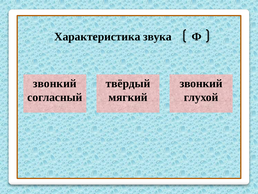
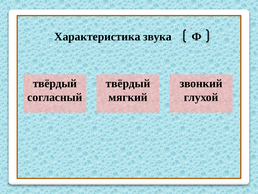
звонкий at (55, 83): звонкий -> твёрдый
